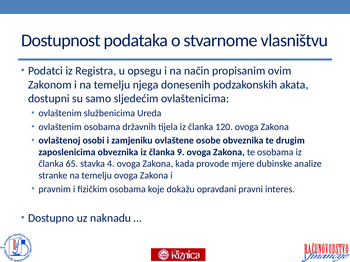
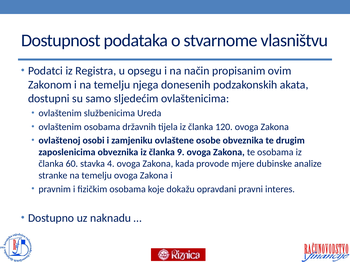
65: 65 -> 60
